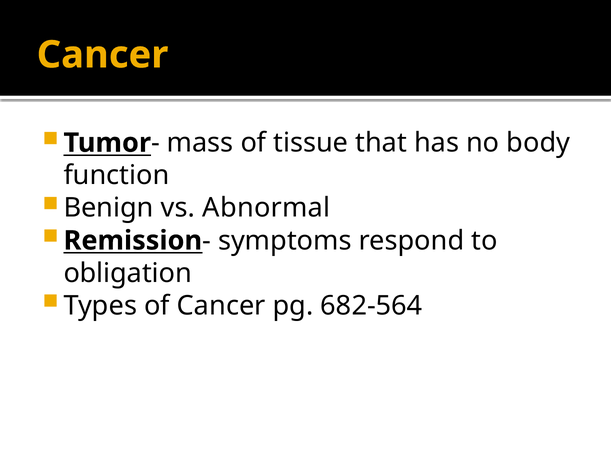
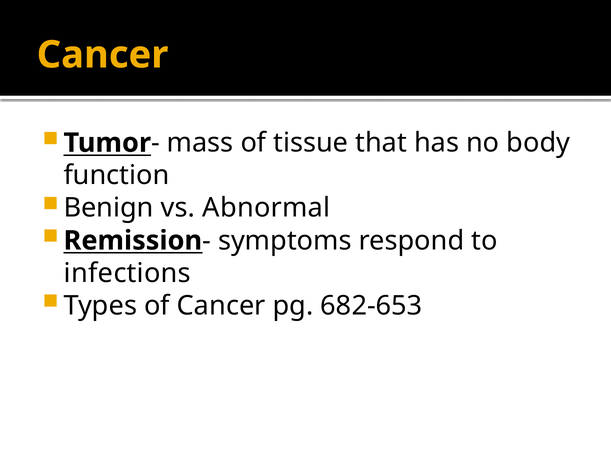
obligation: obligation -> infections
682-564: 682-564 -> 682-653
